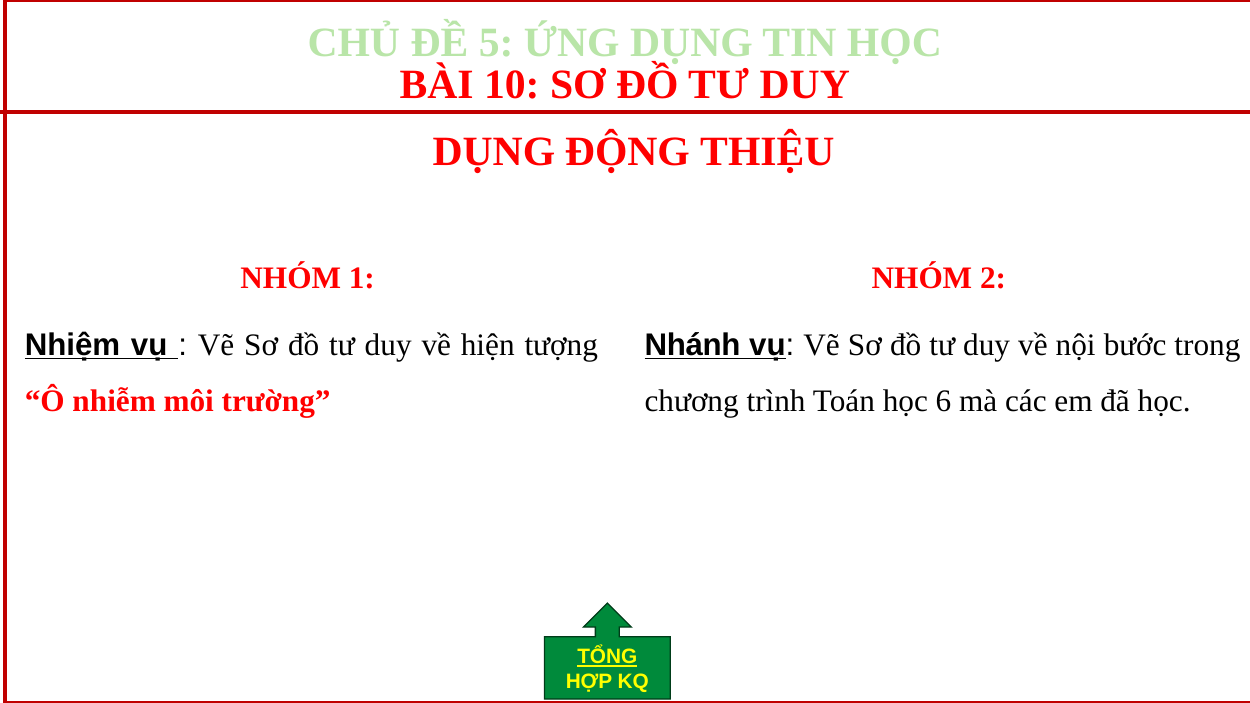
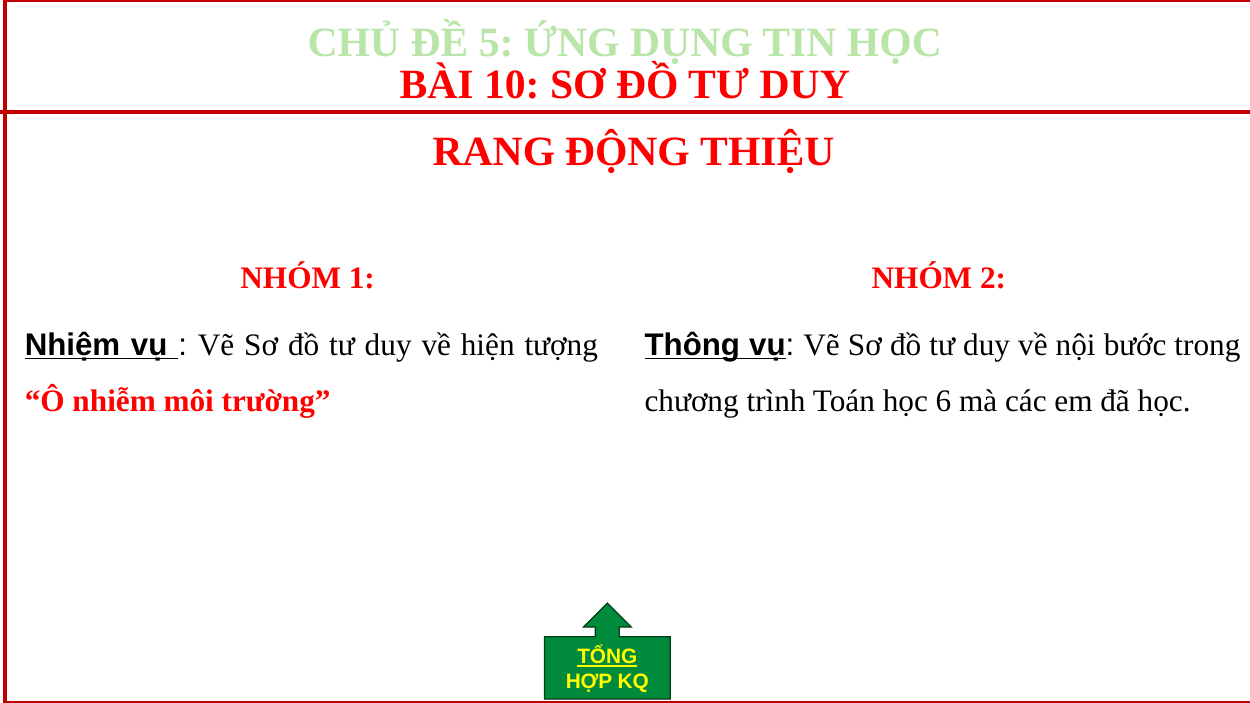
DỤNG at (494, 152): DỤNG -> RANG
Nhánh: Nhánh -> Thông
